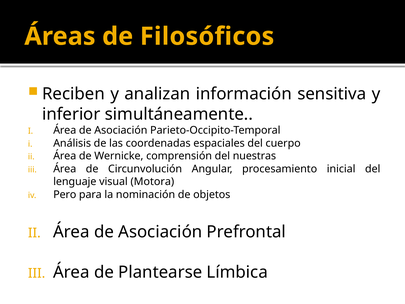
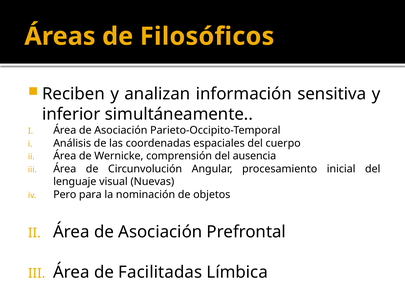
nuestras: nuestras -> ausencia
Motora: Motora -> Nuevas
Plantearse: Plantearse -> Facilitadas
